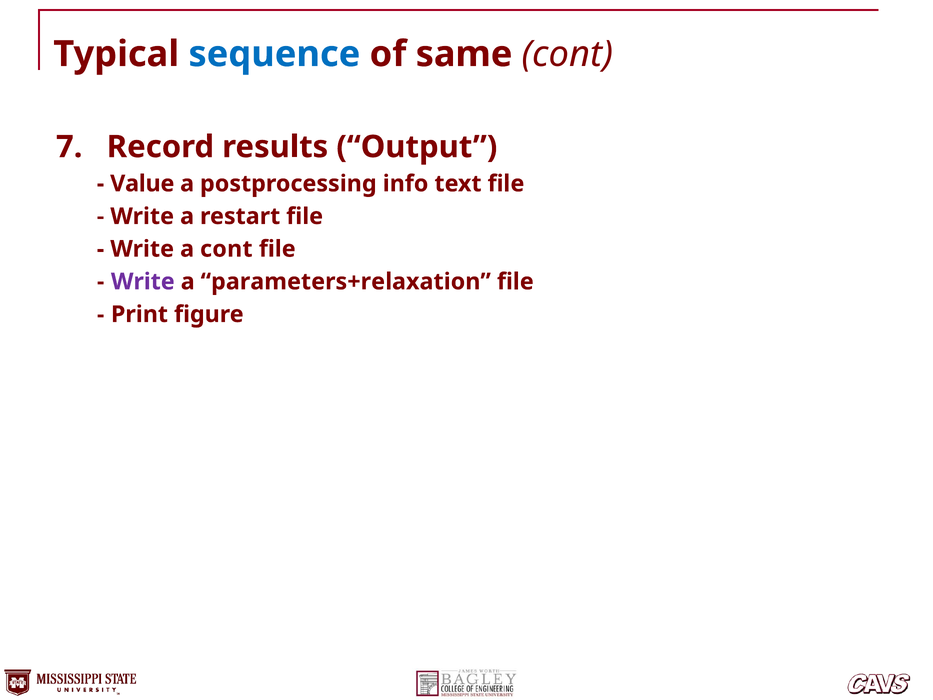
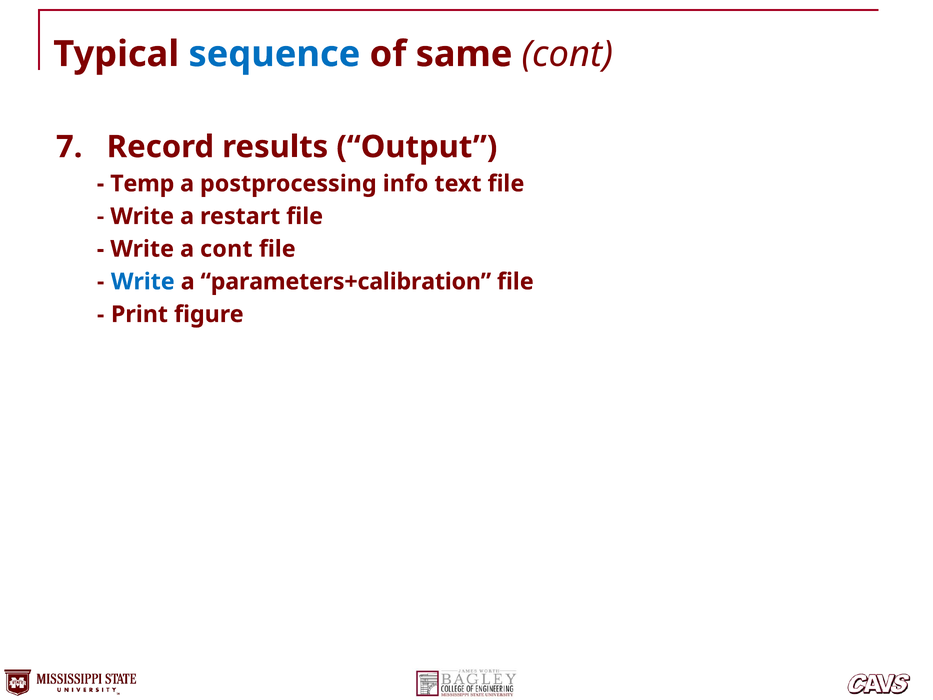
Value: Value -> Temp
Write at (143, 282) colour: purple -> blue
parameters+relaxation: parameters+relaxation -> parameters+calibration
